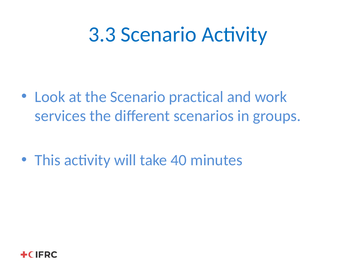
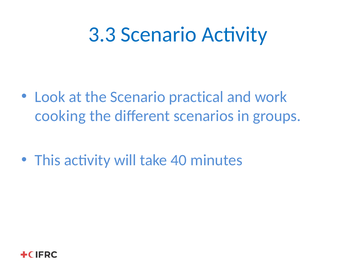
services: services -> cooking
